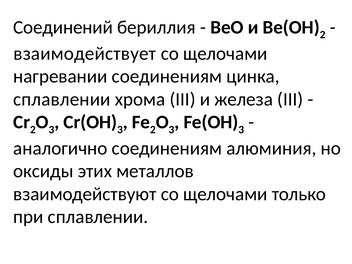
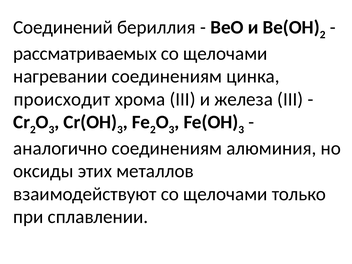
взаимодействует: взаимодействует -> рассматриваемых
сплавлении at (62, 99): сплавлении -> происходит
